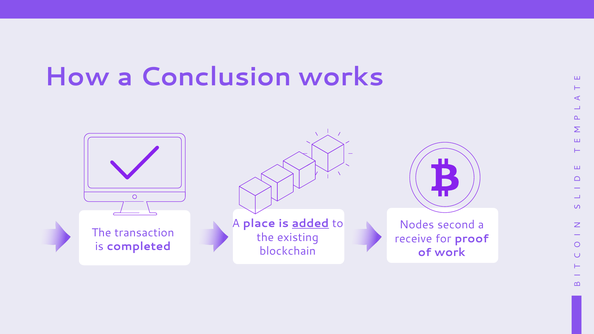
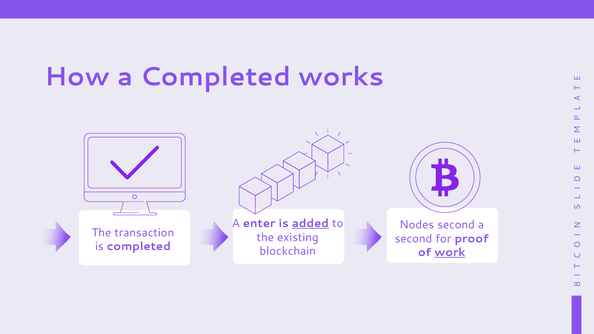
a Conclusion: Conclusion -> Completed
place: place -> enter
receive at (413, 239): receive -> second
work underline: none -> present
